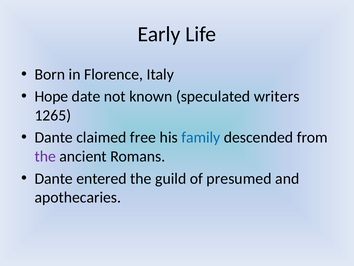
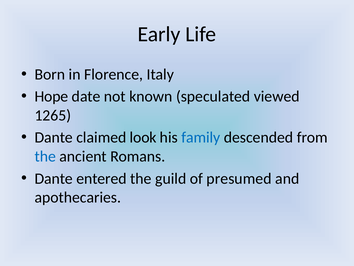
writers: writers -> viewed
free: free -> look
the at (45, 156) colour: purple -> blue
